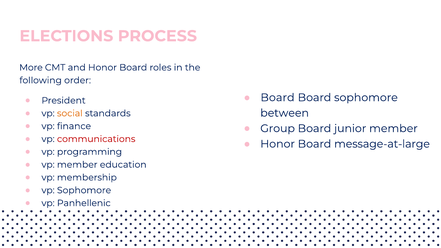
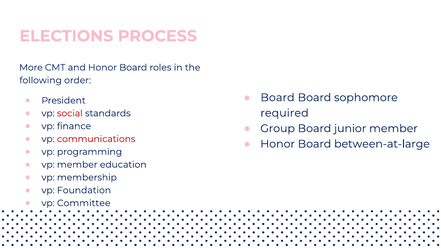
social colour: orange -> red
between: between -> required
message-at-large: message-at-large -> between-at-large
vp Sophomore: Sophomore -> Foundation
Panhellenic: Panhellenic -> Committee
